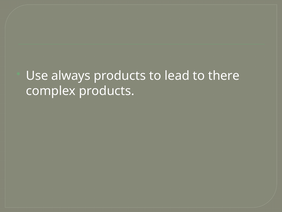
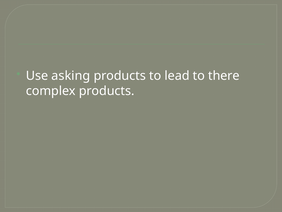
always: always -> asking
